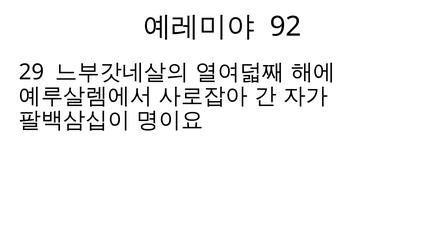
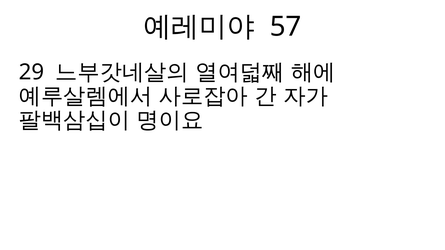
92: 92 -> 57
